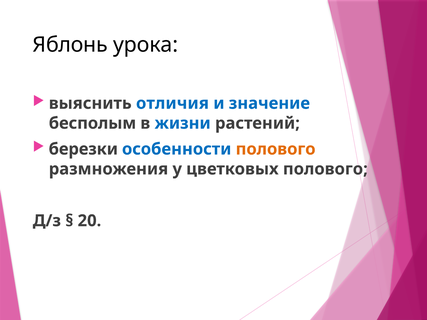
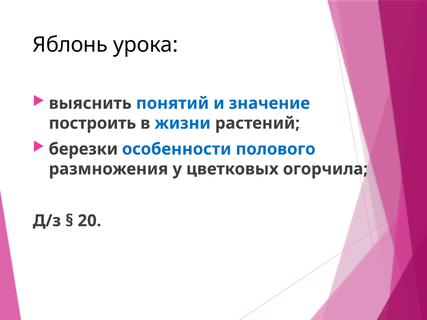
отличия: отличия -> понятий
бесполым: бесполым -> построить
полового at (276, 149) colour: orange -> blue
цветковых полового: полового -> огорчила
